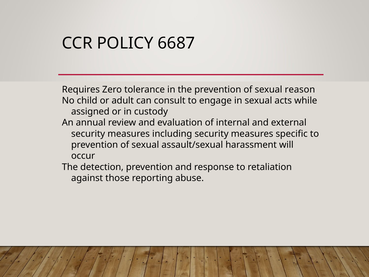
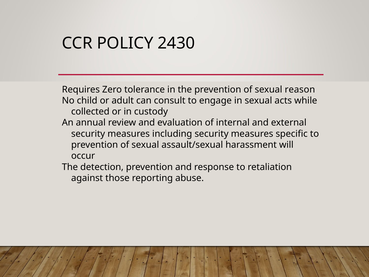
6687: 6687 -> 2430
assigned: assigned -> collected
